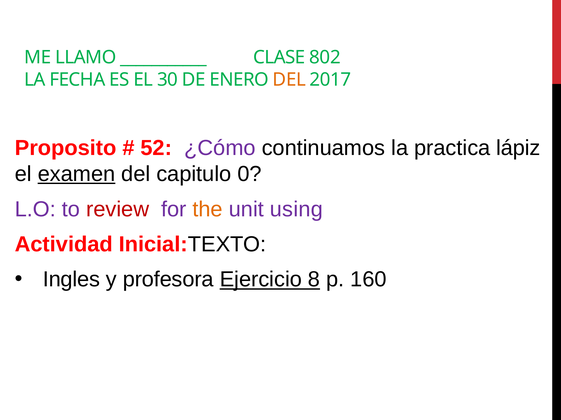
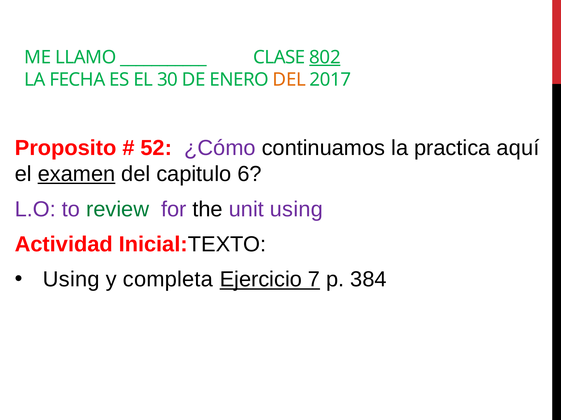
802 underline: none -> present
lápiz: lápiz -> aquí
0: 0 -> 6
review colour: red -> green
the colour: orange -> black
Ingles at (71, 280): Ingles -> Using
profesora: profesora -> completa
8: 8 -> 7
160: 160 -> 384
